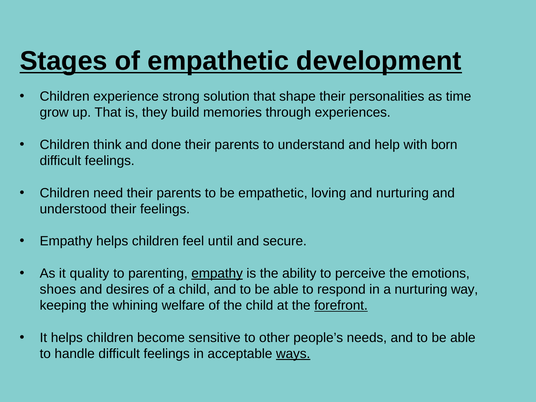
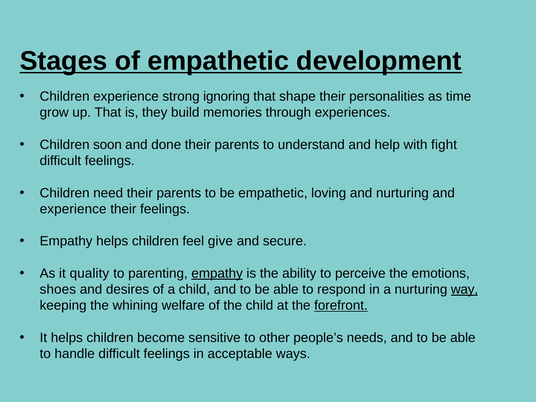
solution: solution -> ignoring
think: think -> soon
born: born -> fight
understood at (73, 209): understood -> experience
until: until -> give
way underline: none -> present
ways underline: present -> none
